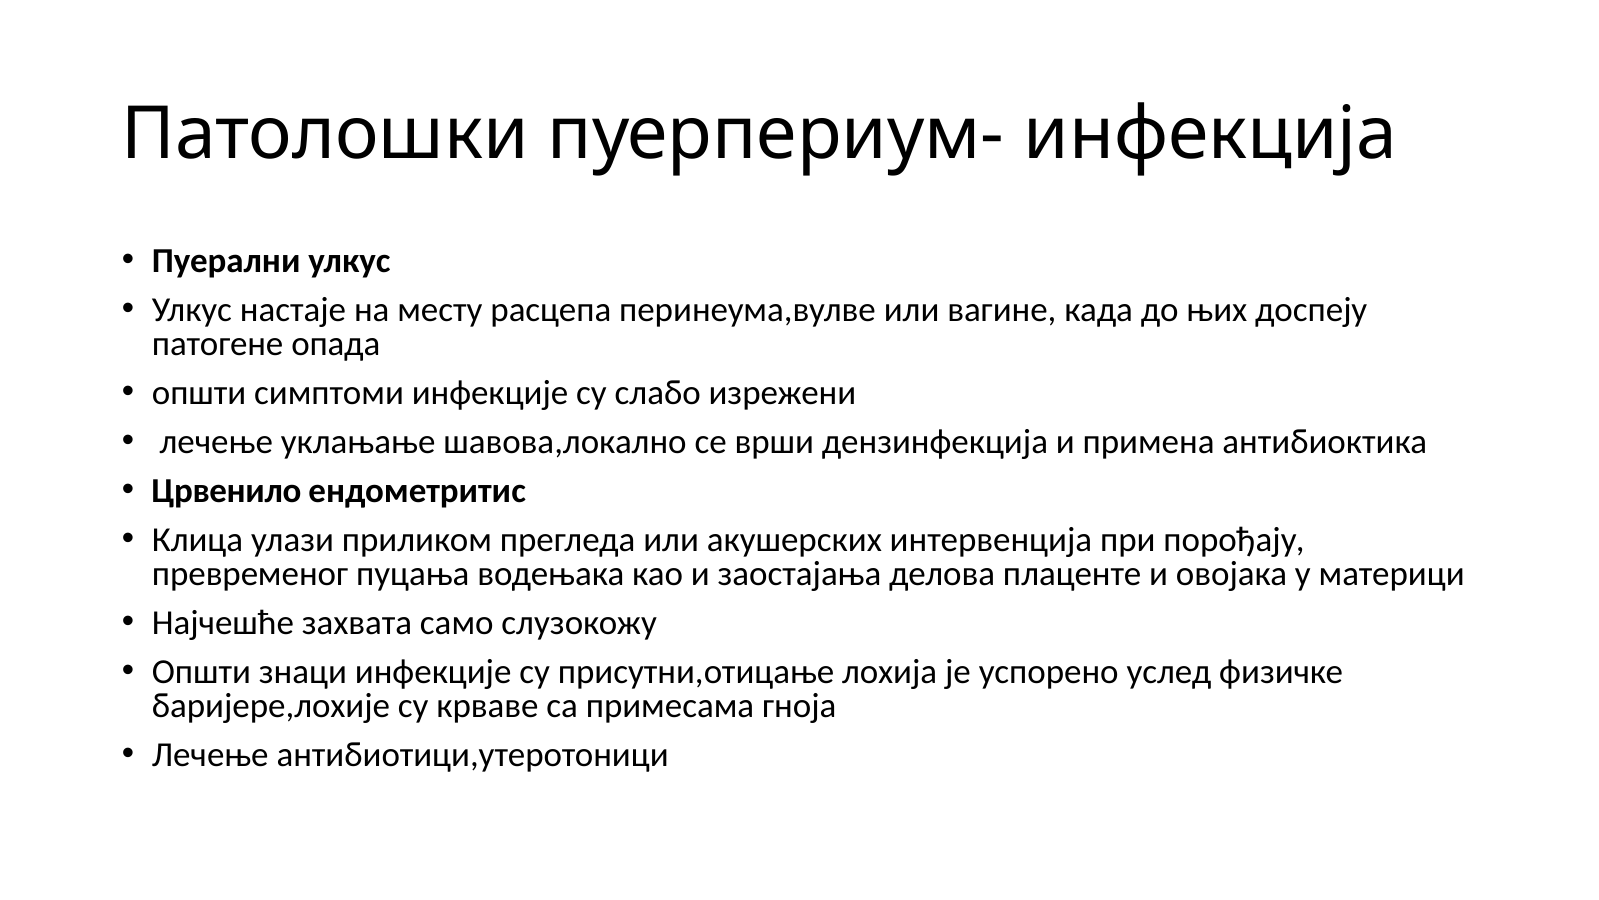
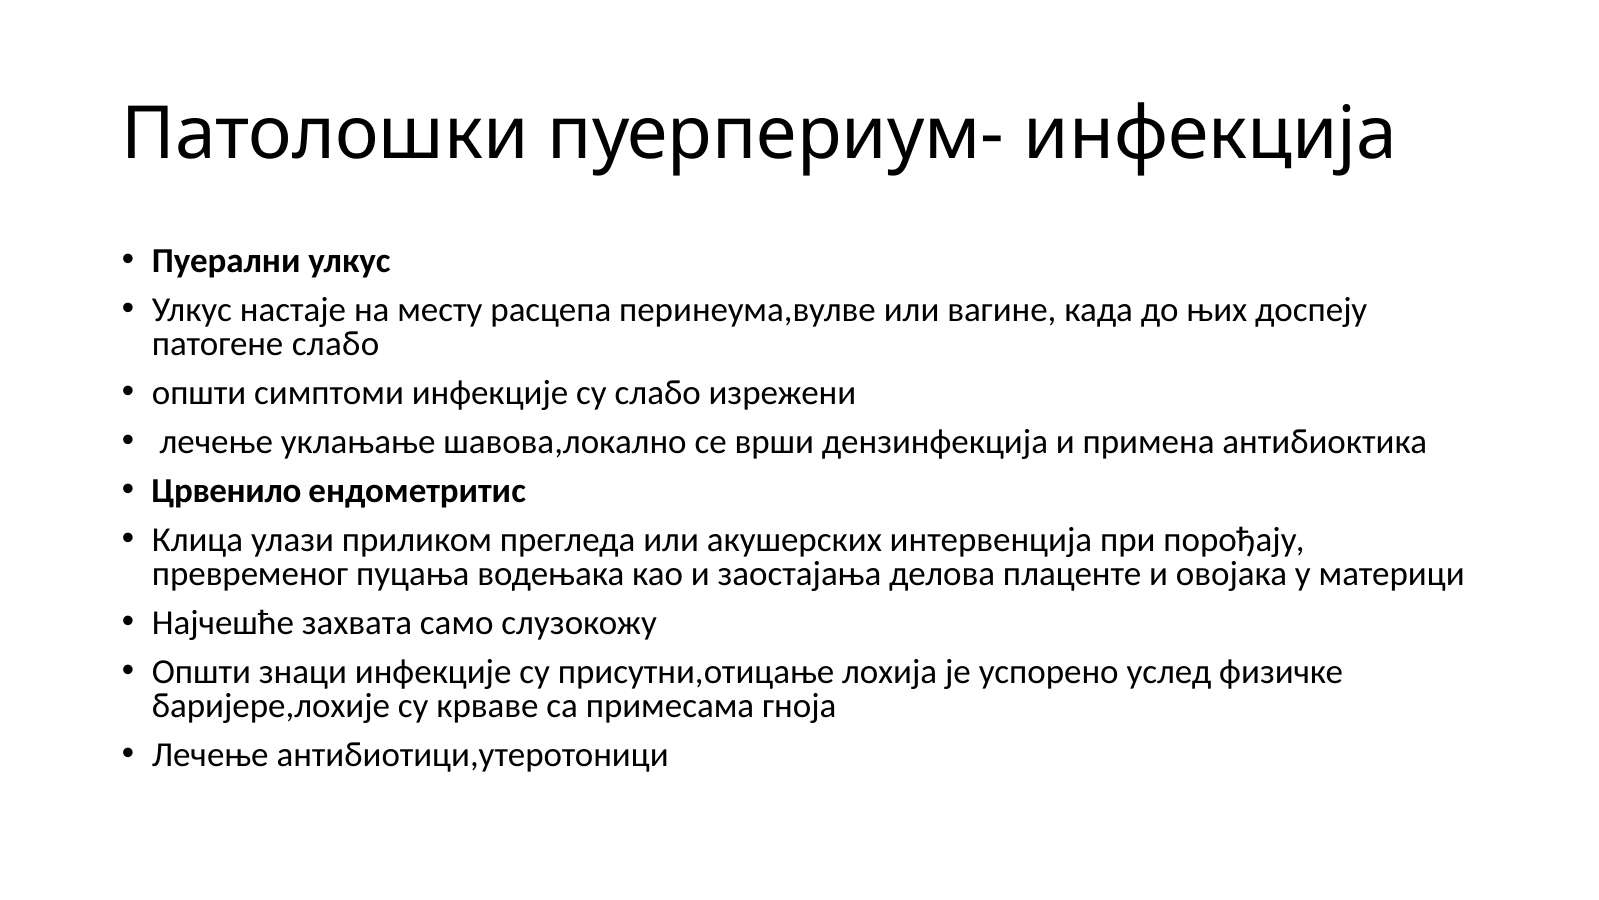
патогене опада: опада -> слабо
